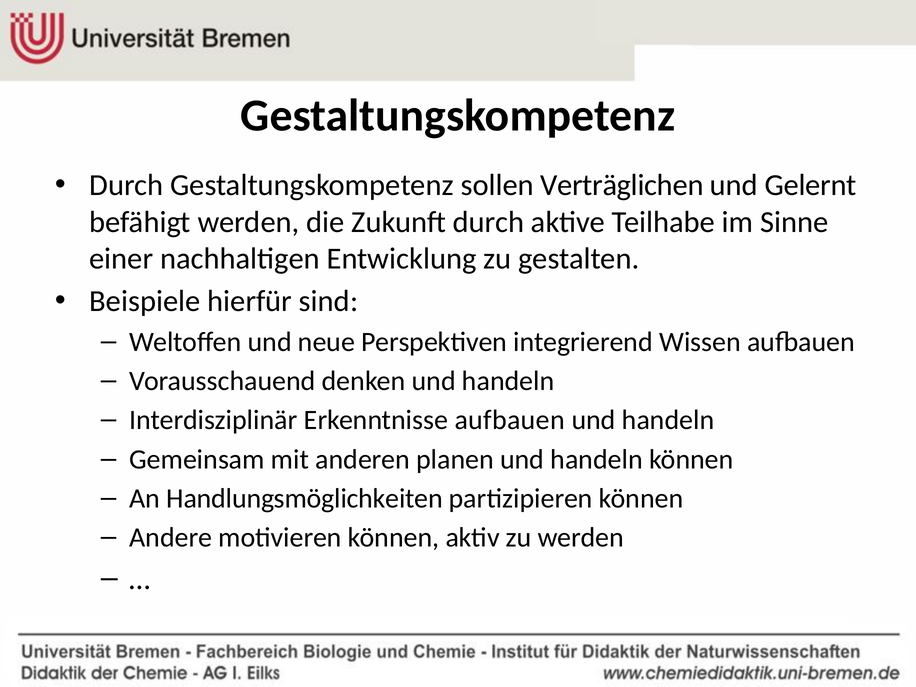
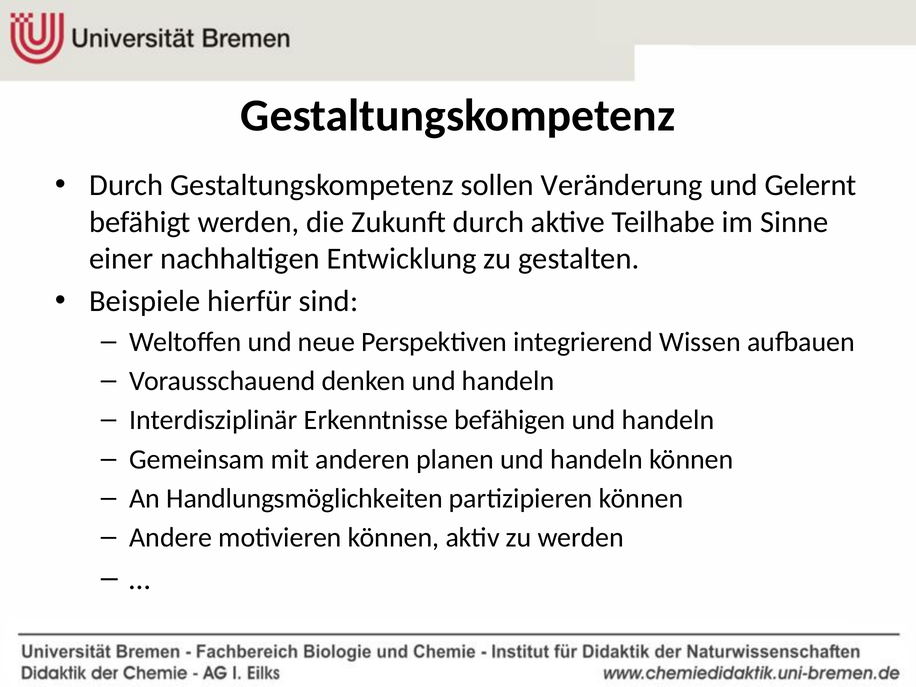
Verträglichen: Verträglichen -> Veränderung
Erkenntnisse aufbauen: aufbauen -> befähigen
